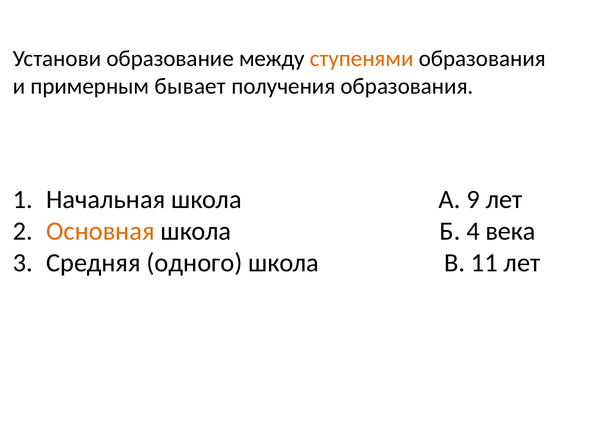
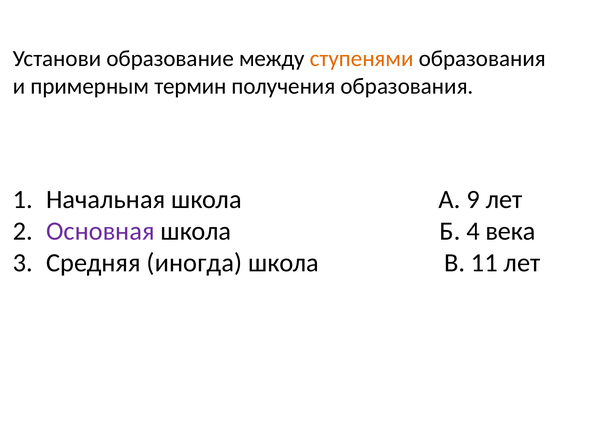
бывает: бывает -> термин
Основная colour: orange -> purple
одного: одного -> иногда
